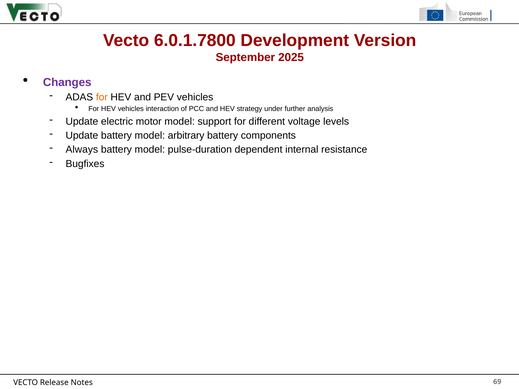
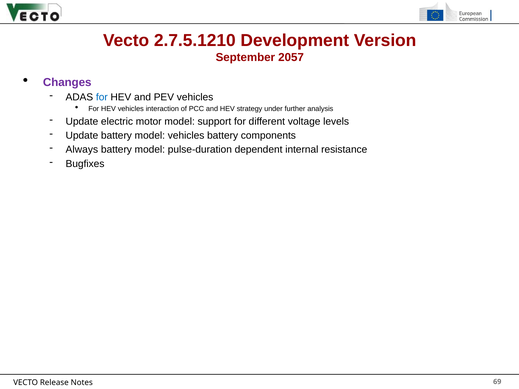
6.0.1.7800: 6.0.1.7800 -> 2.7.5.1210
2025: 2025 -> 2057
for at (102, 97) colour: orange -> blue
model arbitrary: arbitrary -> vehicles
